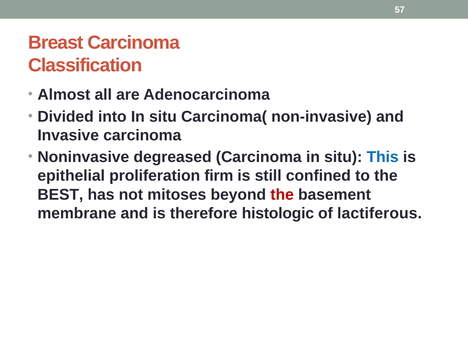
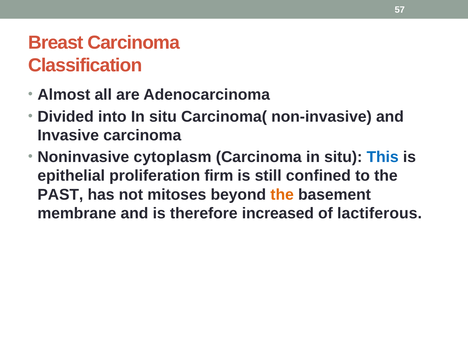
degreased: degreased -> cytoplasm
BEST: BEST -> PAST
the at (282, 195) colour: red -> orange
histologic: histologic -> increased
